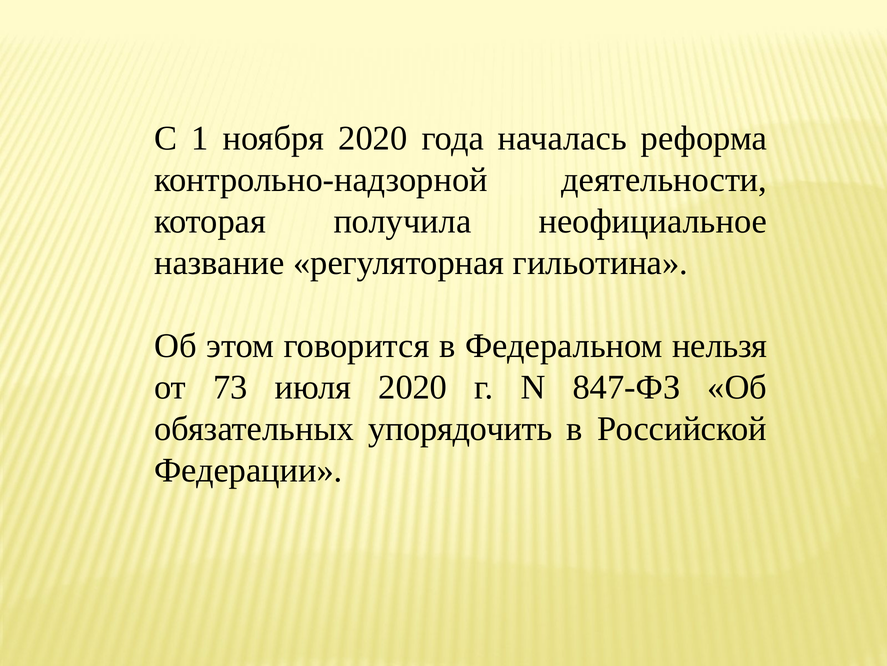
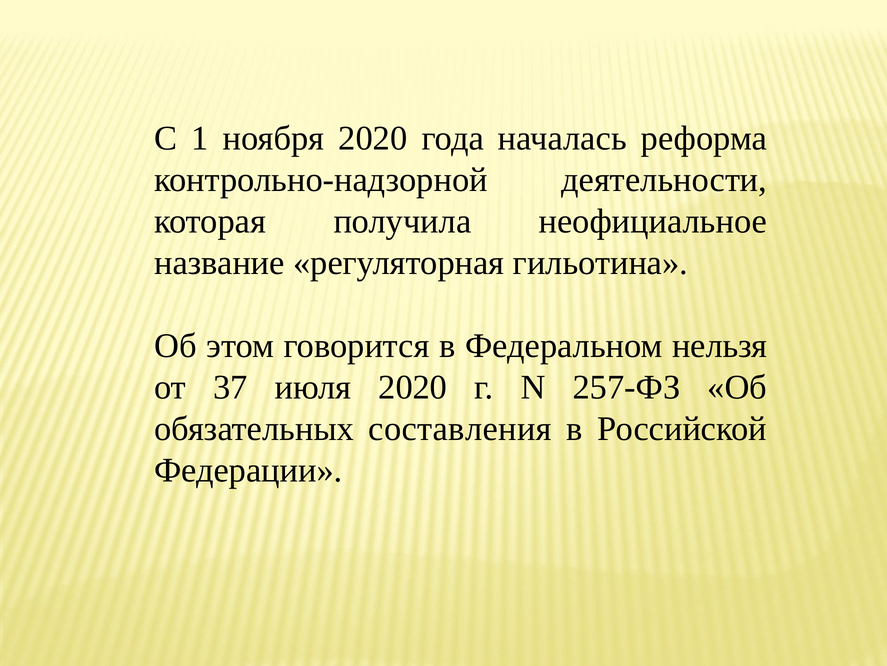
73: 73 -> 37
847-ФЗ: 847-ФЗ -> 257-ФЗ
упорядочить: упорядочить -> составления
